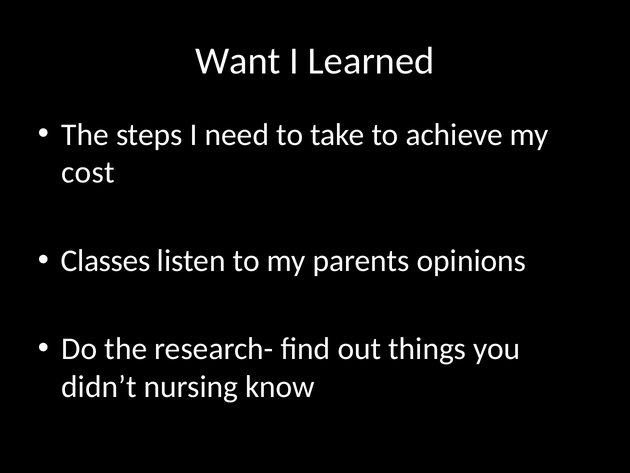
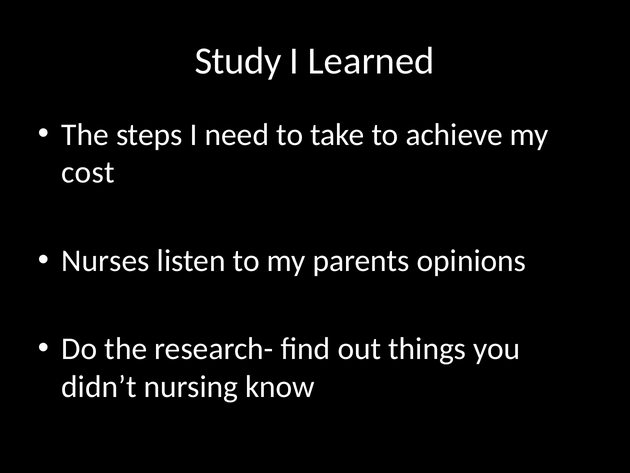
Want: Want -> Study
Classes: Classes -> Nurses
